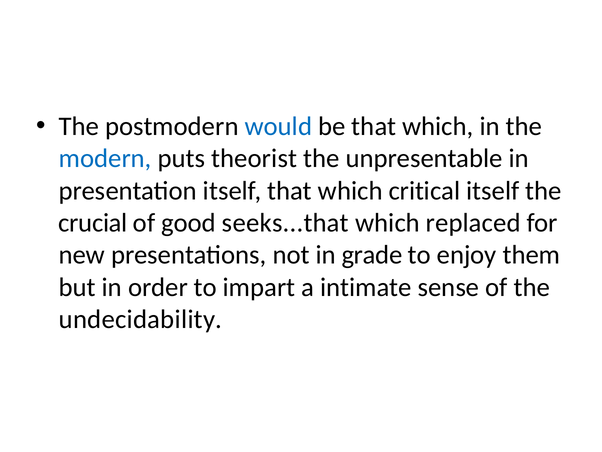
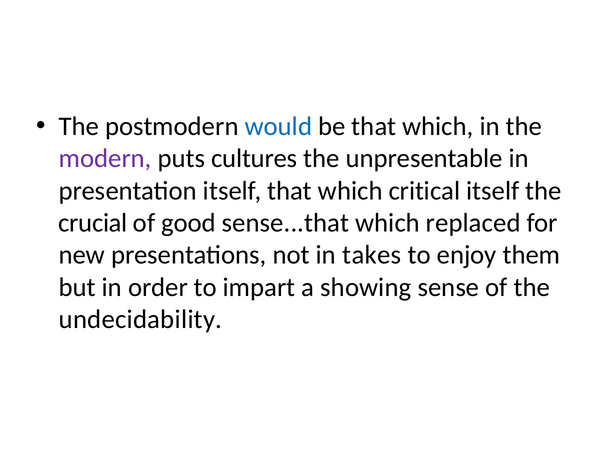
modern colour: blue -> purple
theorist: theorist -> cultures
seeks...that: seeks...that -> sense...that
grade: grade -> takes
intimate: intimate -> showing
